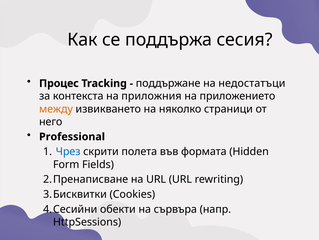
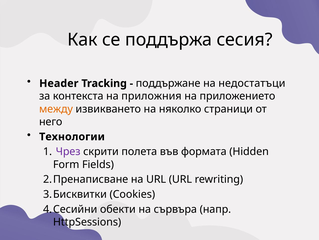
Процес: Процес -> Header
Professional: Professional -> Технологии
Чрез colour: blue -> purple
